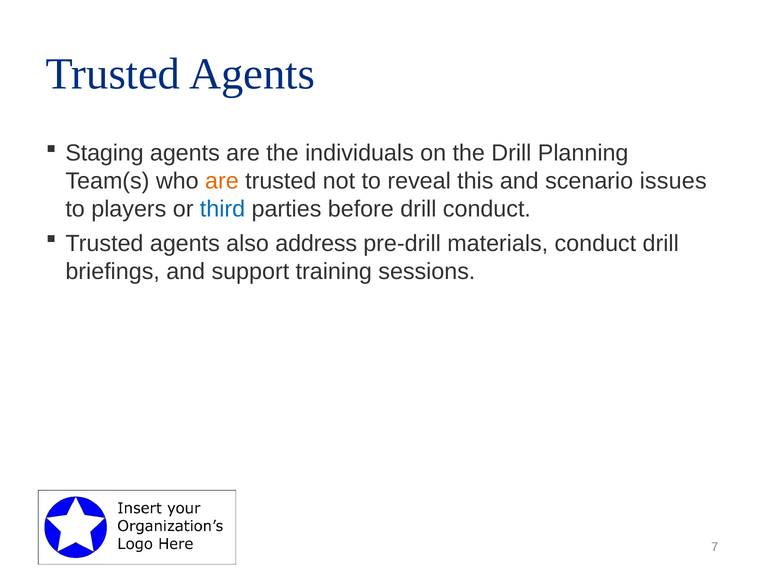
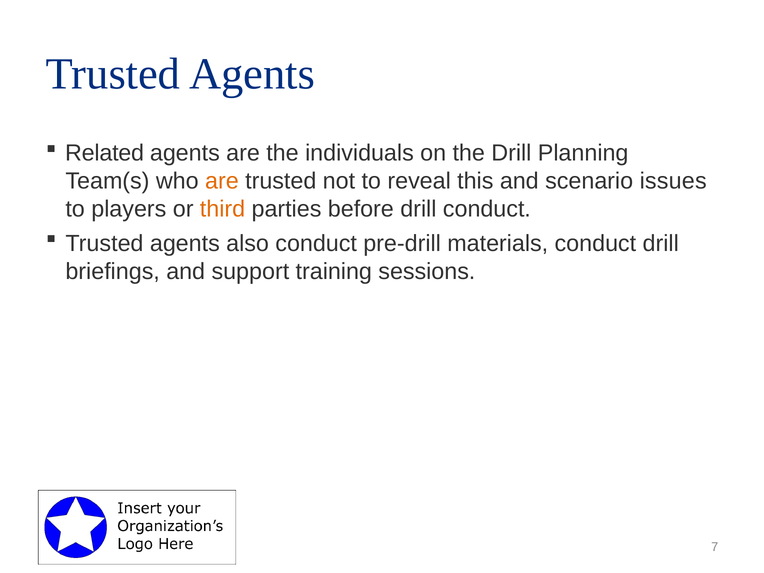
Staging: Staging -> Related
third colour: blue -> orange
also address: address -> conduct
